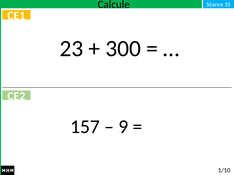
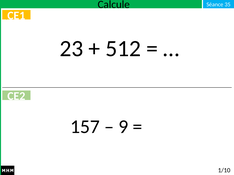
300: 300 -> 512
